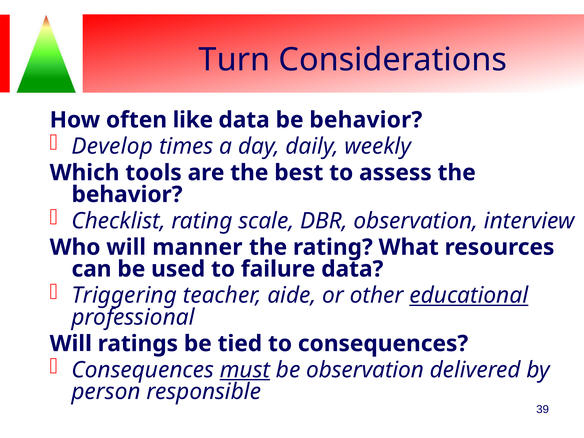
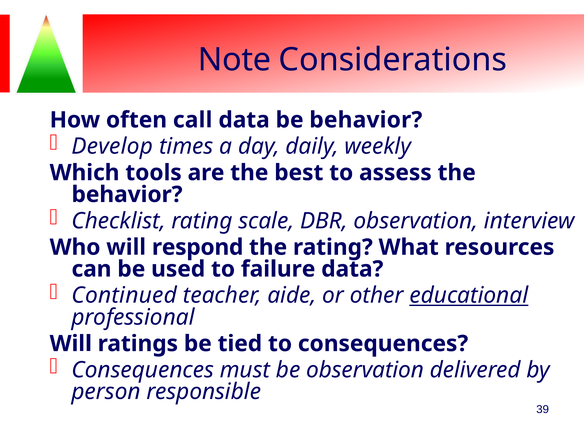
Turn: Turn -> Note
like: like -> call
manner: manner -> respond
Triggering: Triggering -> Continued
must underline: present -> none
